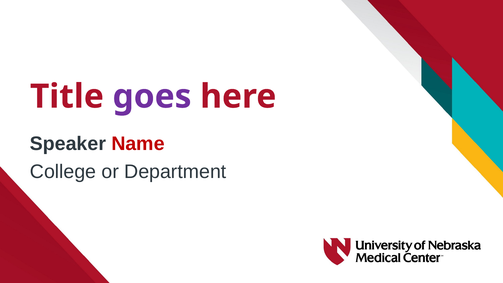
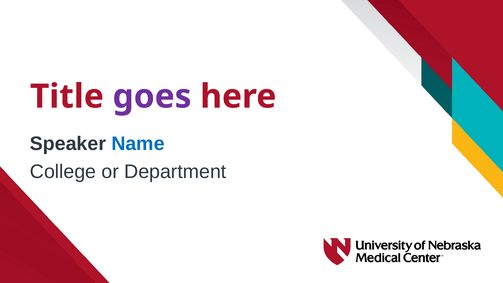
Name colour: red -> blue
